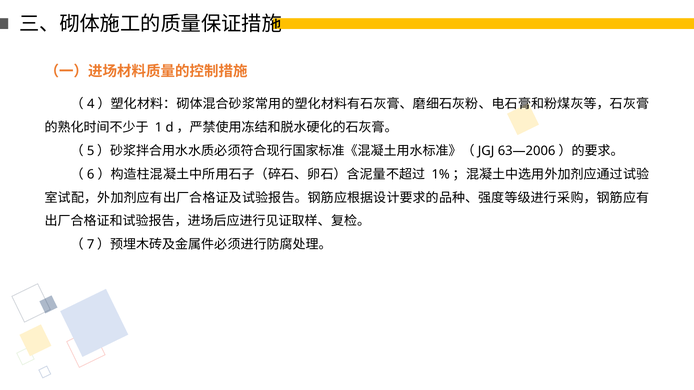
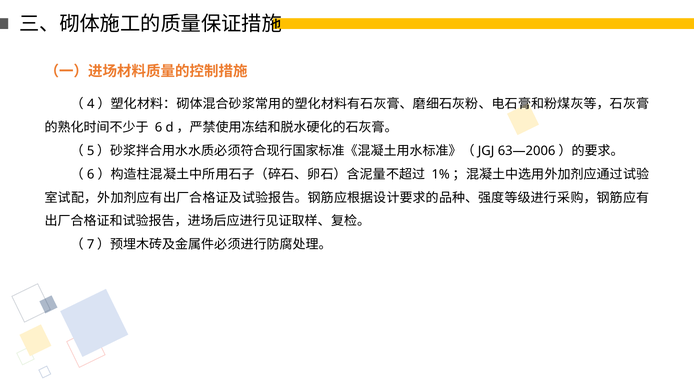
1: 1 -> 6
